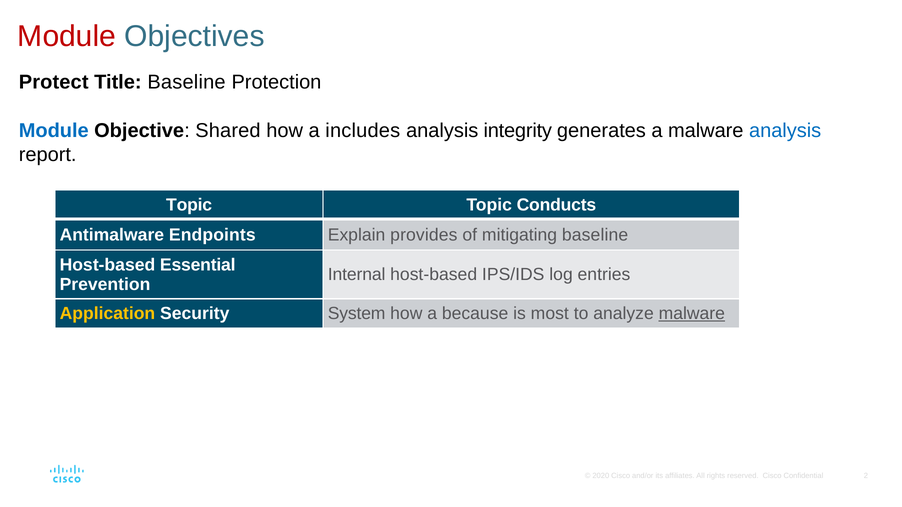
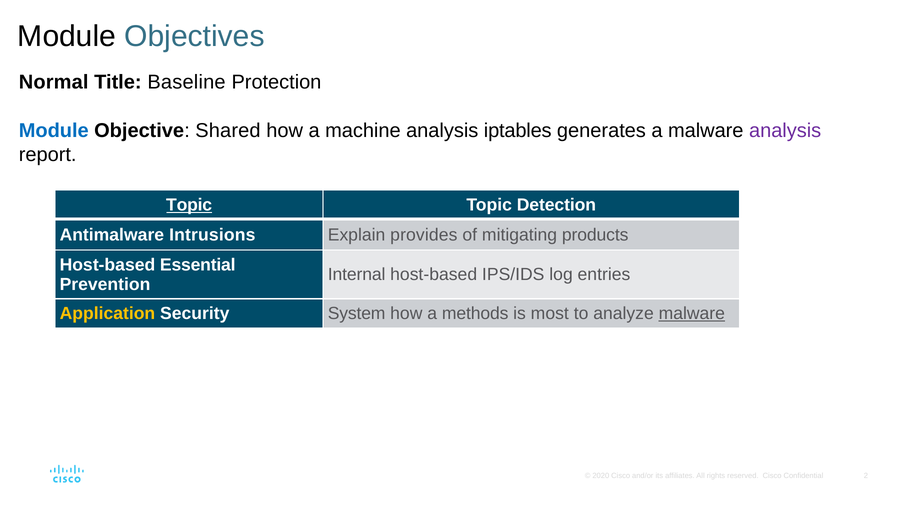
Module at (67, 36) colour: red -> black
Protect: Protect -> Normal
includes: includes -> machine
integrity: integrity -> iptables
analysis at (785, 131) colour: blue -> purple
Topic at (189, 205) underline: none -> present
Conducts: Conducts -> Detection
Endpoints: Endpoints -> Intrusions
mitigating baseline: baseline -> products
because: because -> methods
